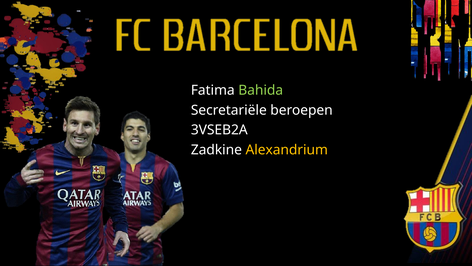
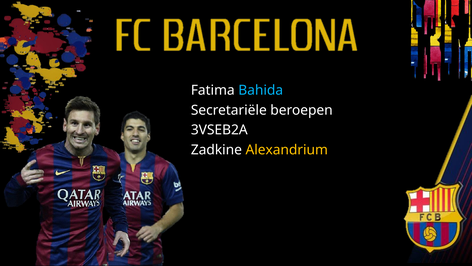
Bahida colour: light green -> light blue
